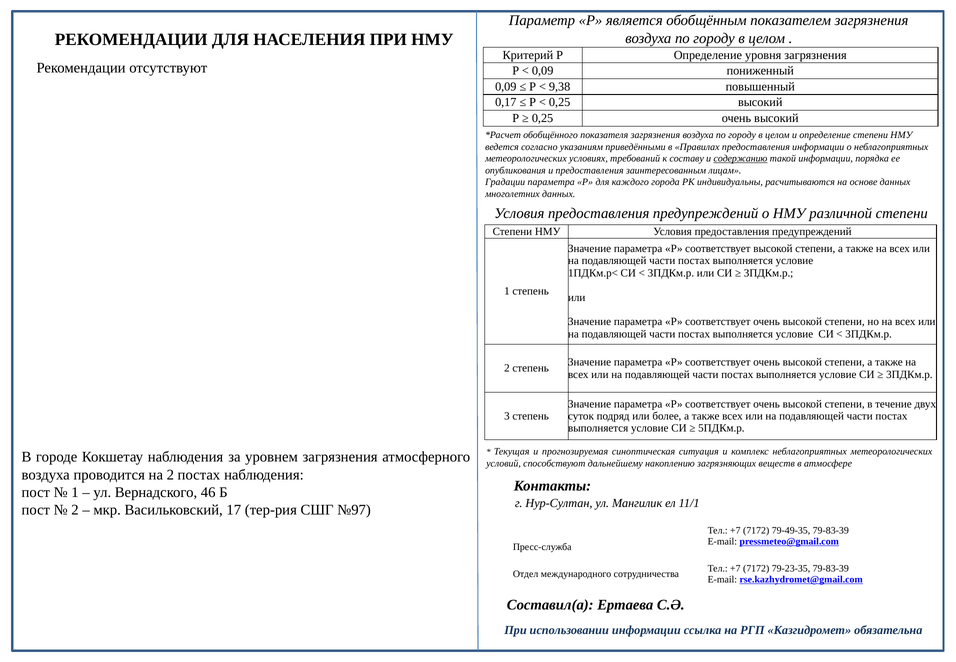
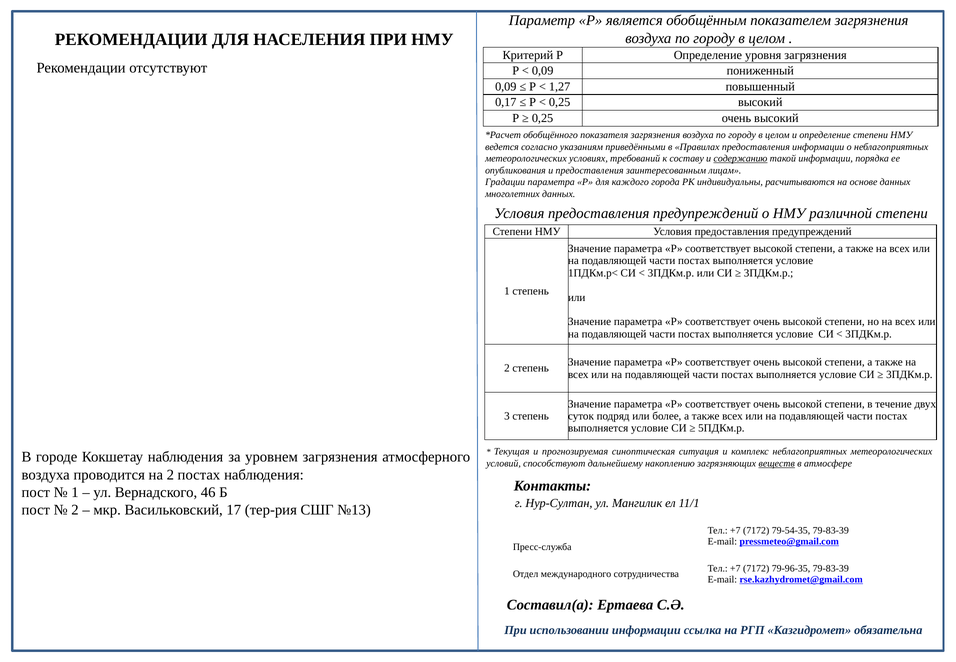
9,38: 9,38 -> 1,27
веществ underline: none -> present
№97: №97 -> №13
79-49-35: 79-49-35 -> 79-54-35
79-23-35: 79-23-35 -> 79-96-35
